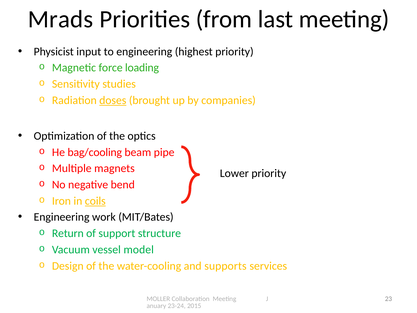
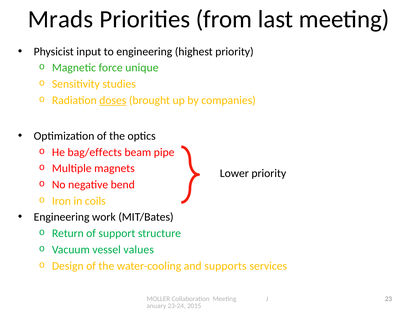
loading: loading -> unique
bag/cooling: bag/cooling -> bag/effects
coils underline: present -> none
model: model -> values
